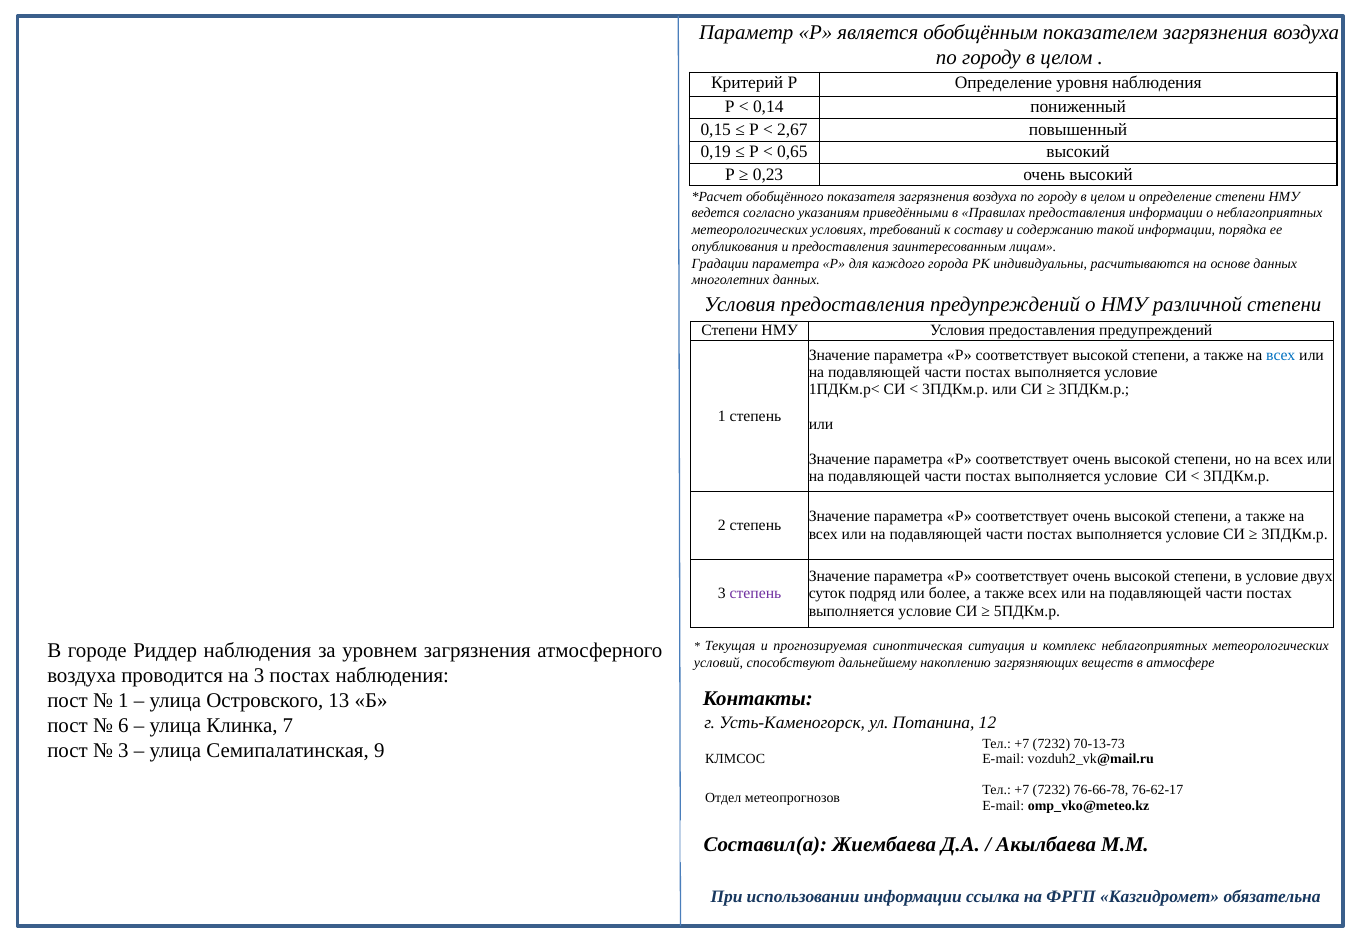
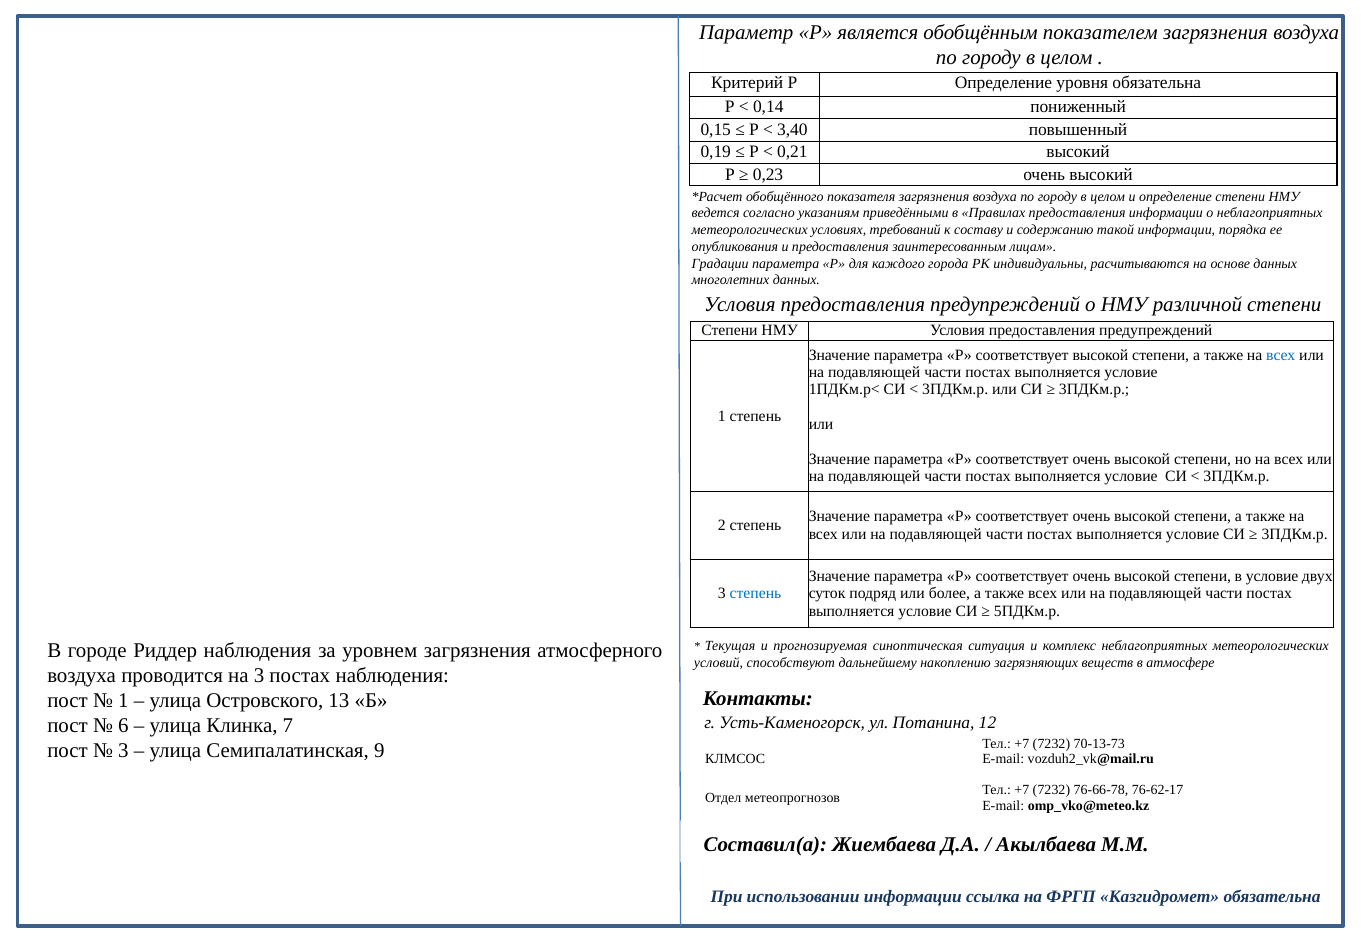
уровня наблюдения: наблюдения -> обязательна
2,67: 2,67 -> 3,40
0,65: 0,65 -> 0,21
степень at (755, 594) colour: purple -> blue
